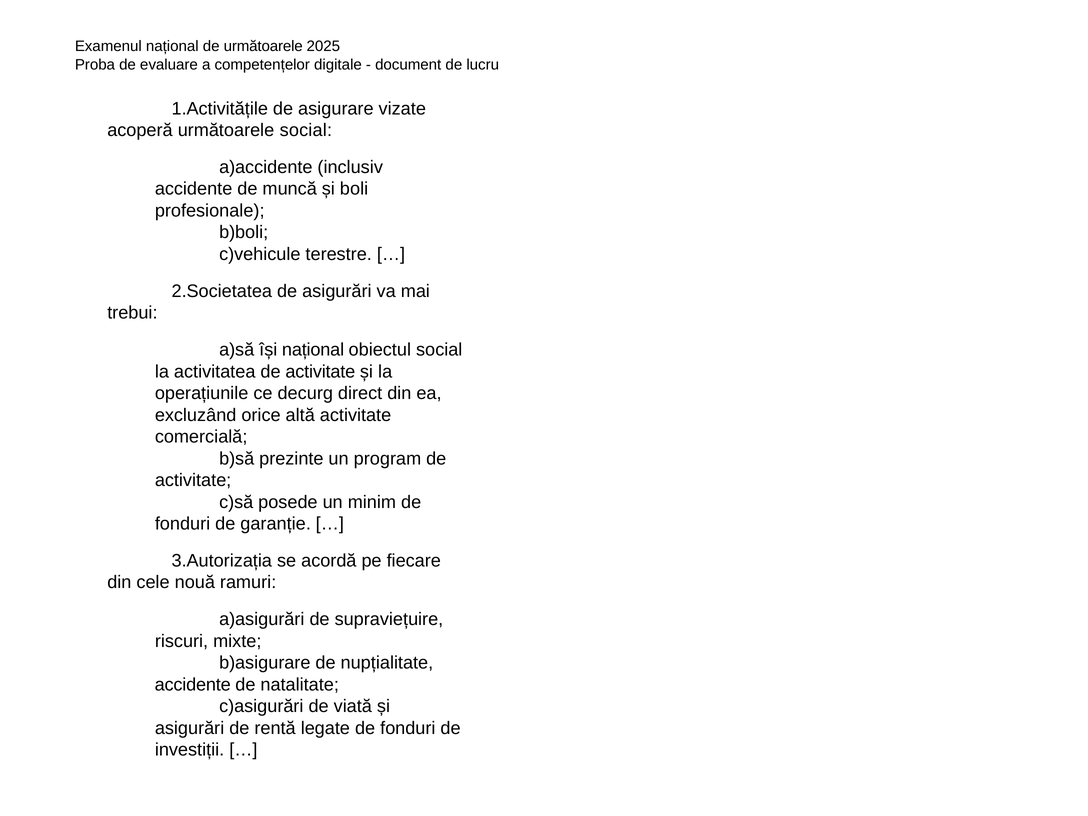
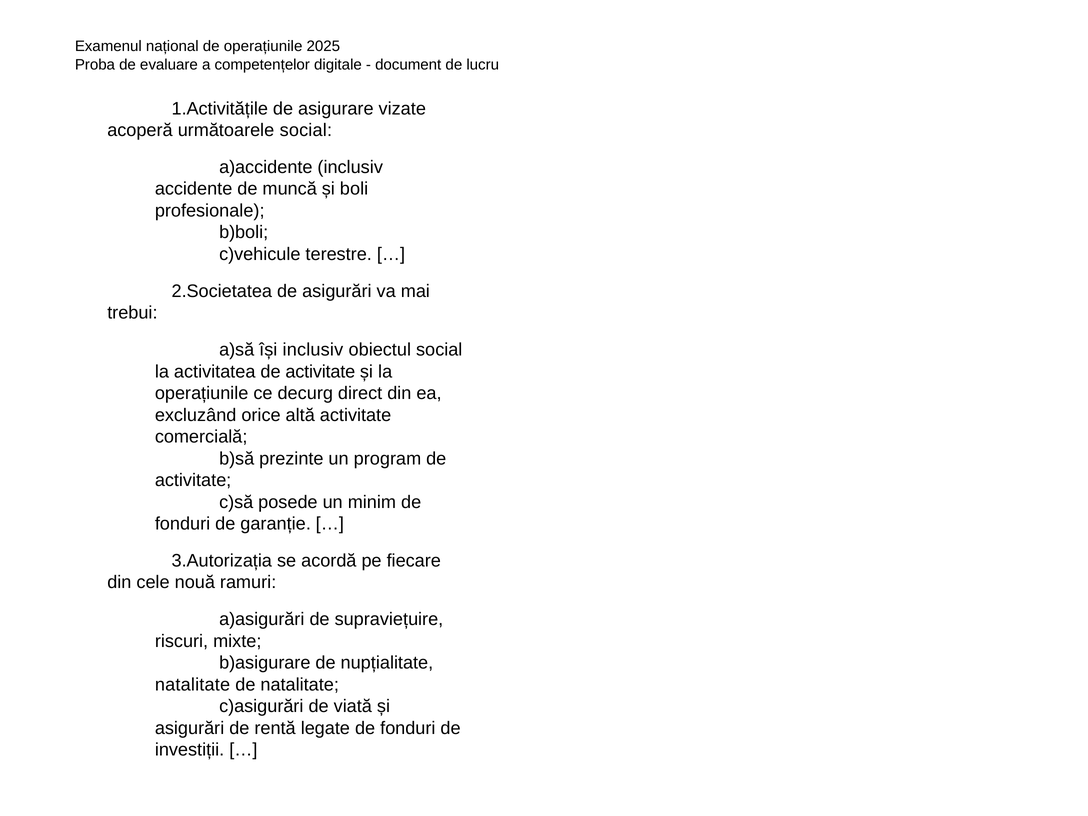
de următoarele: următoarele -> operațiunile
își național: național -> inclusiv
accidente at (193, 685): accidente -> natalitate
